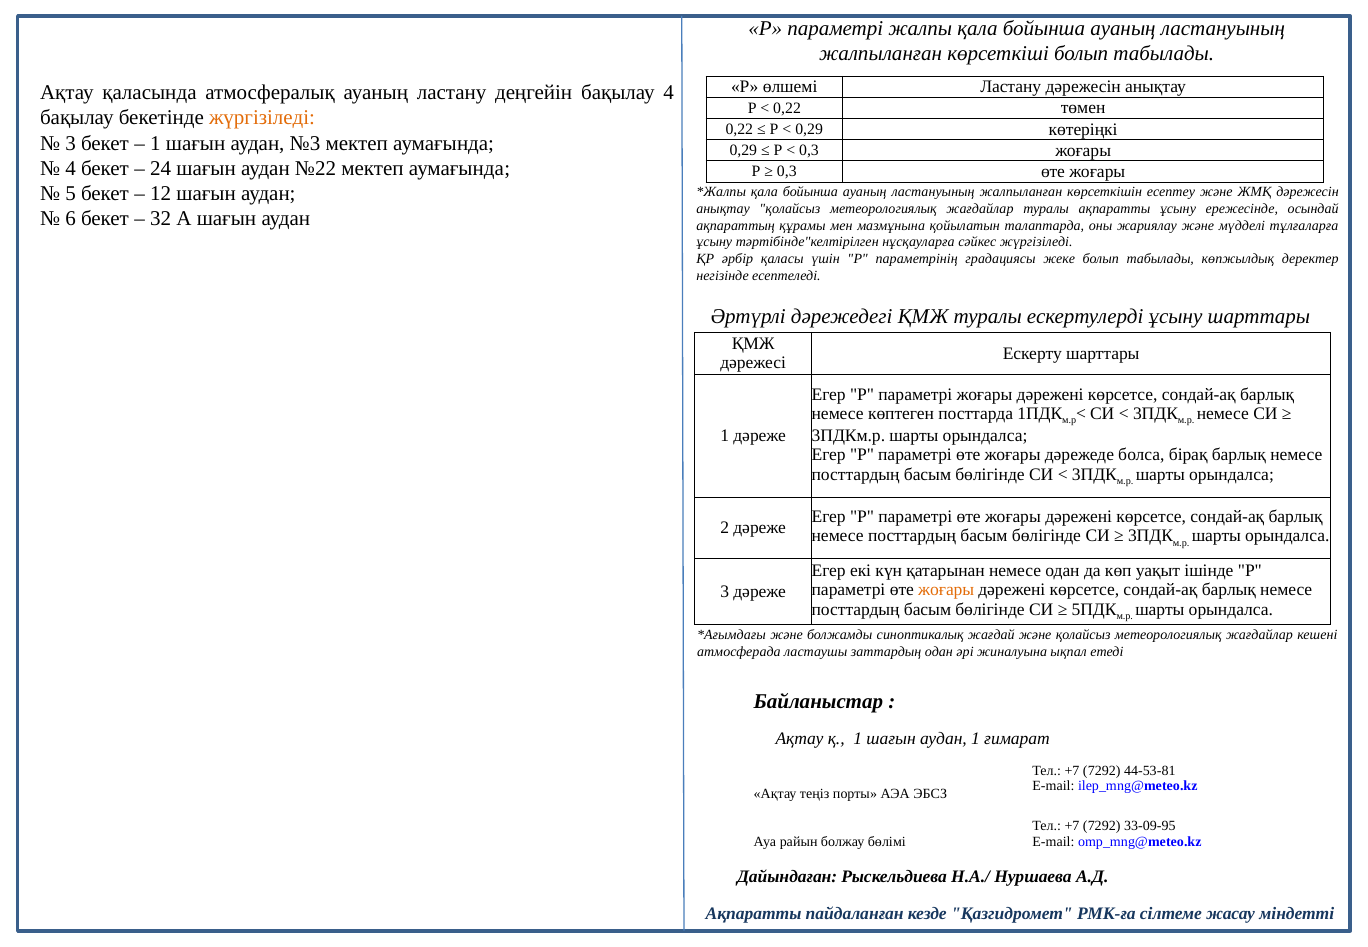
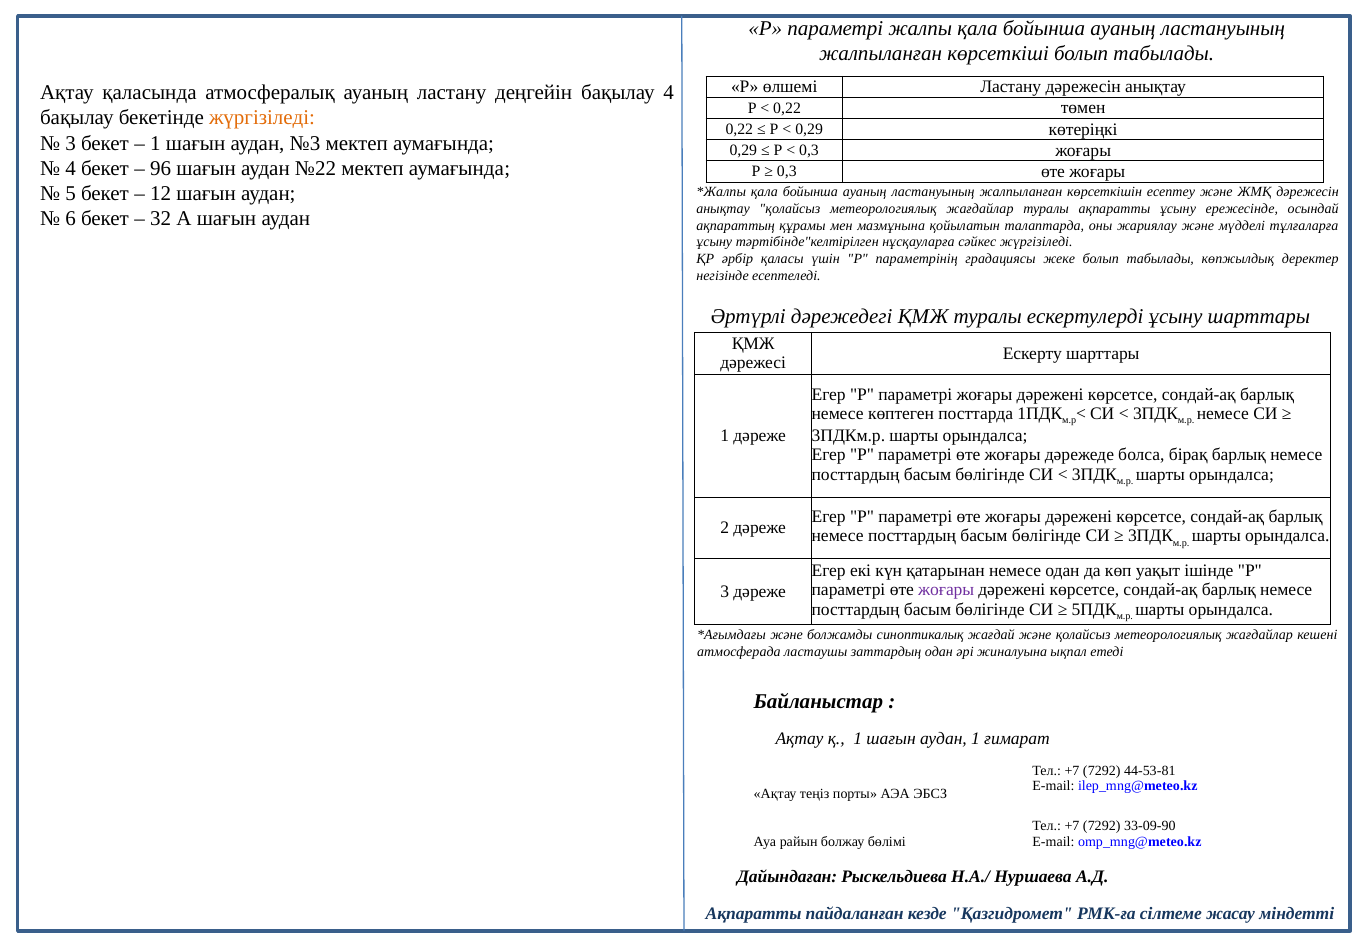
24: 24 -> 96
жоғары at (946, 590) colour: orange -> purple
33-09-95: 33-09-95 -> 33-09-90
